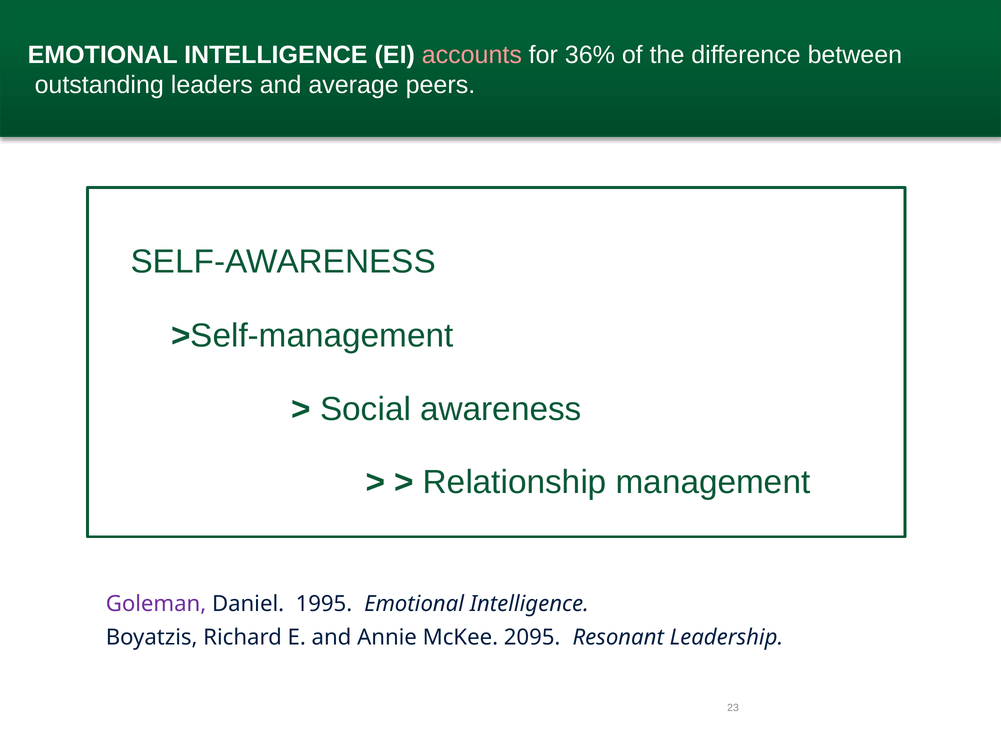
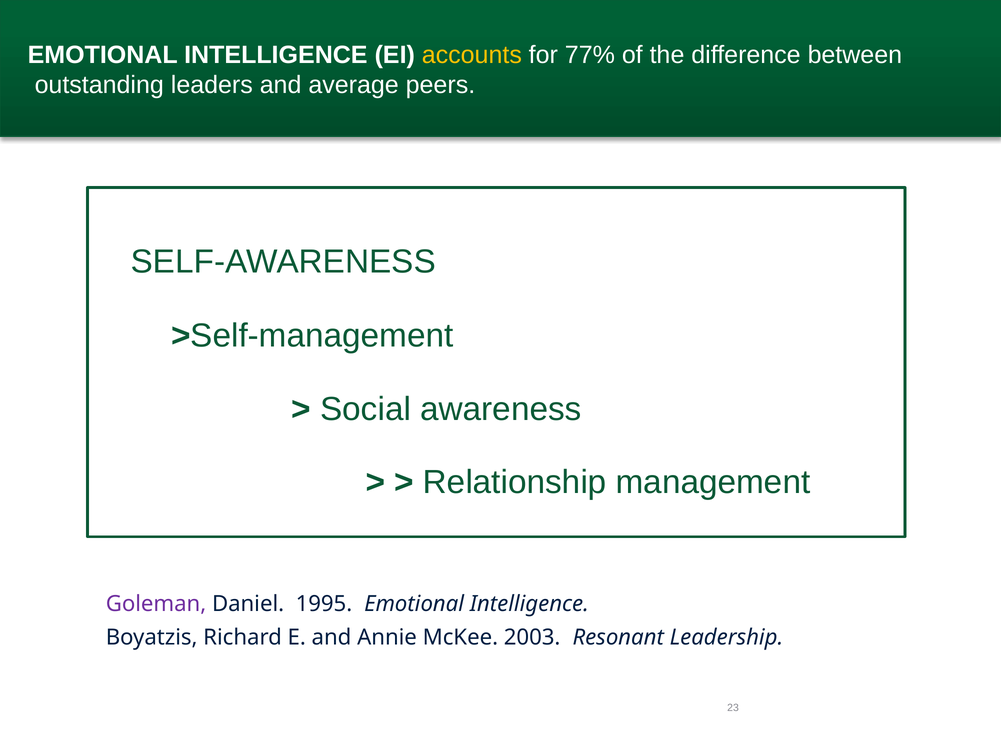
accounts colour: pink -> yellow
36%: 36% -> 77%
2095: 2095 -> 2003
